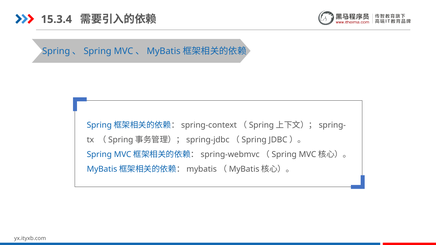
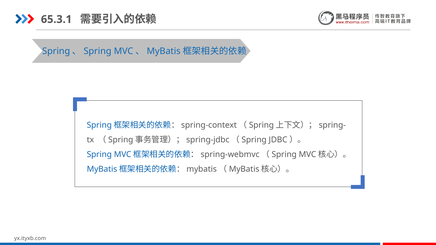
15.3.4: 15.3.4 -> 65.3.1
